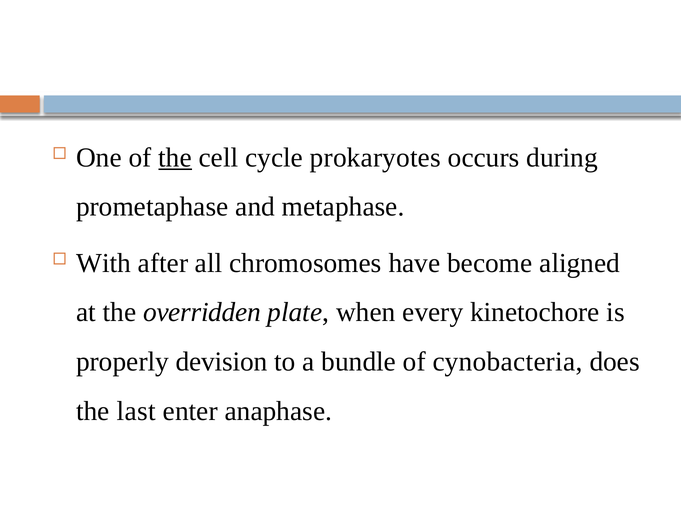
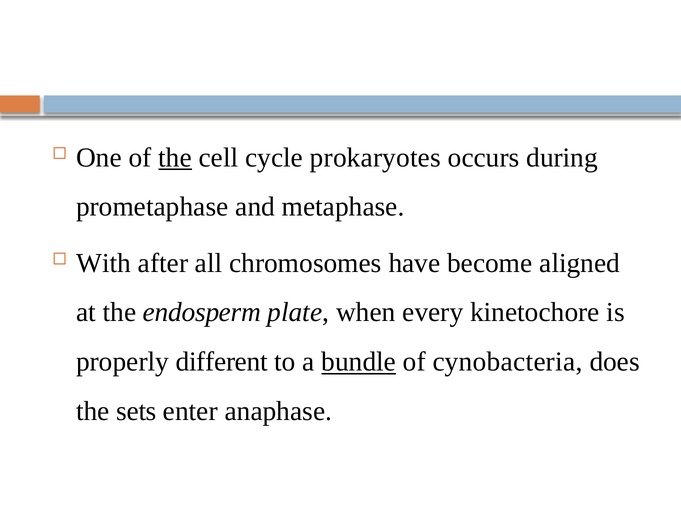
overridden: overridden -> endosperm
devision: devision -> different
bundle underline: none -> present
last: last -> sets
